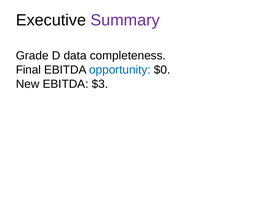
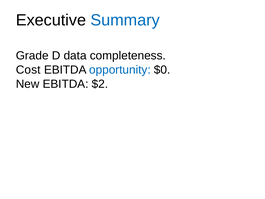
Summary colour: purple -> blue
Final: Final -> Cost
$3: $3 -> $2
